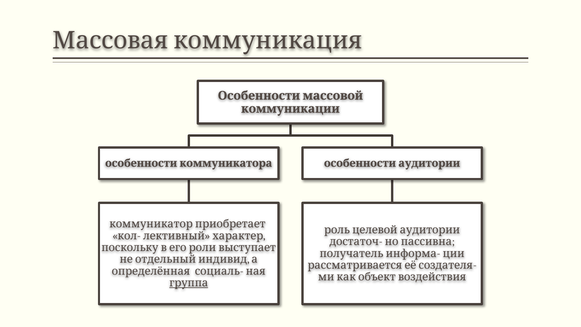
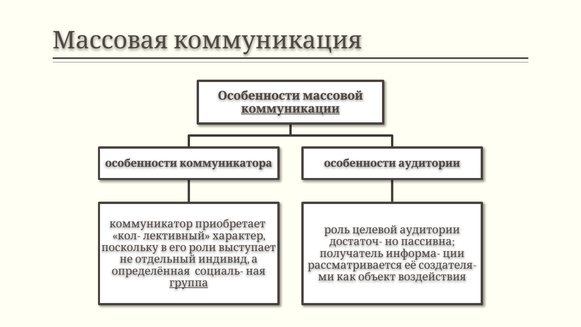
коммуникации underline: none -> present
